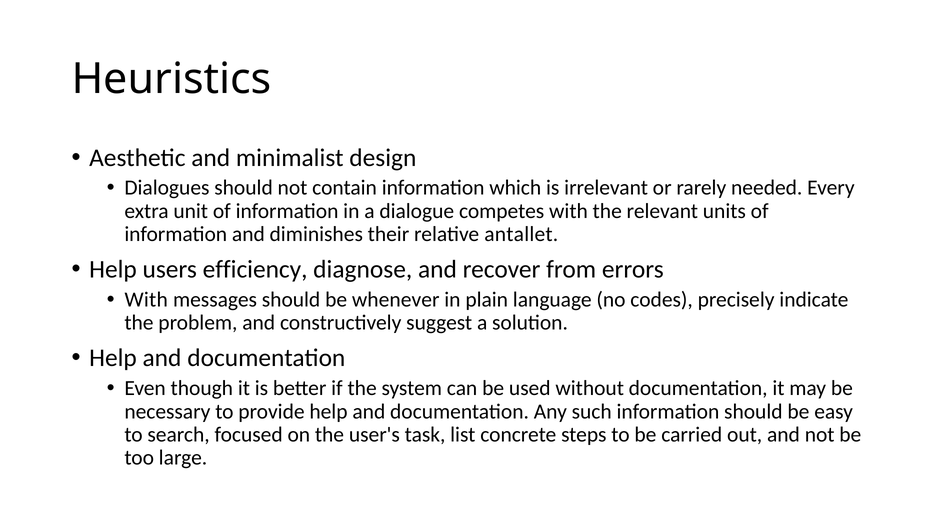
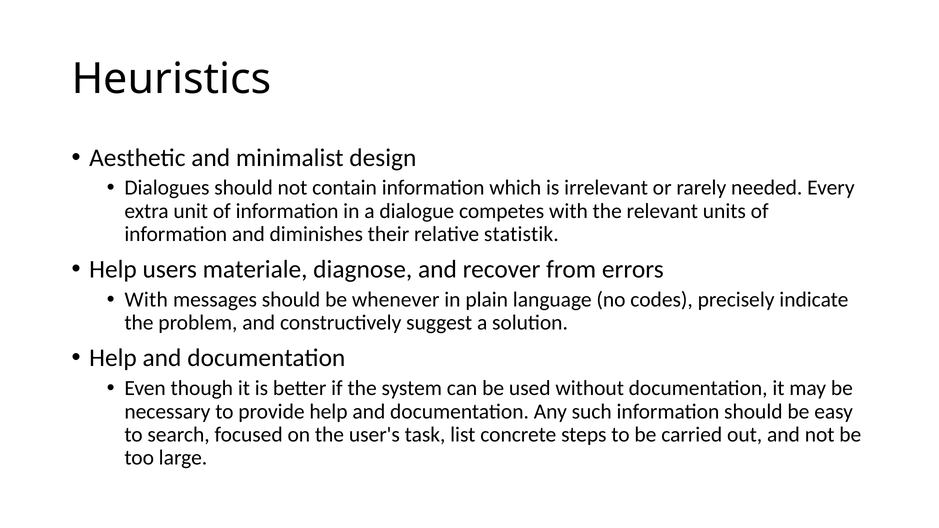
antallet: antallet -> statistik
efficiency: efficiency -> materiale
